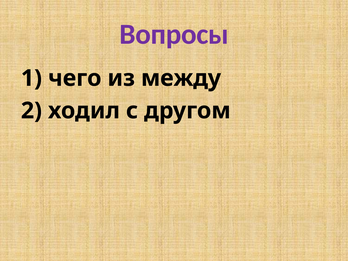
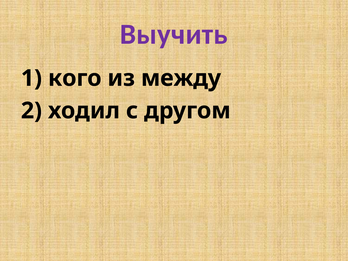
Вопросы: Вопросы -> Выучить
чего: чего -> кого
